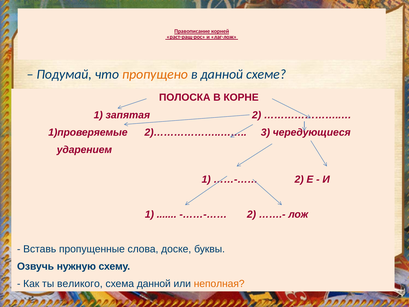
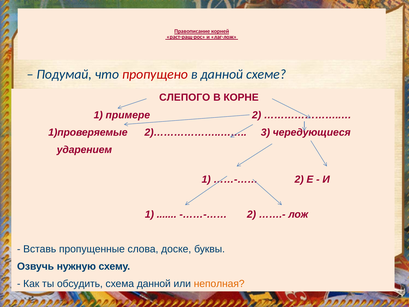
пропущено colour: orange -> red
ПОЛОСКА: ПОЛОСКА -> СЛЕПОГО
запятая: запятая -> примере
великого: великого -> обсудить
